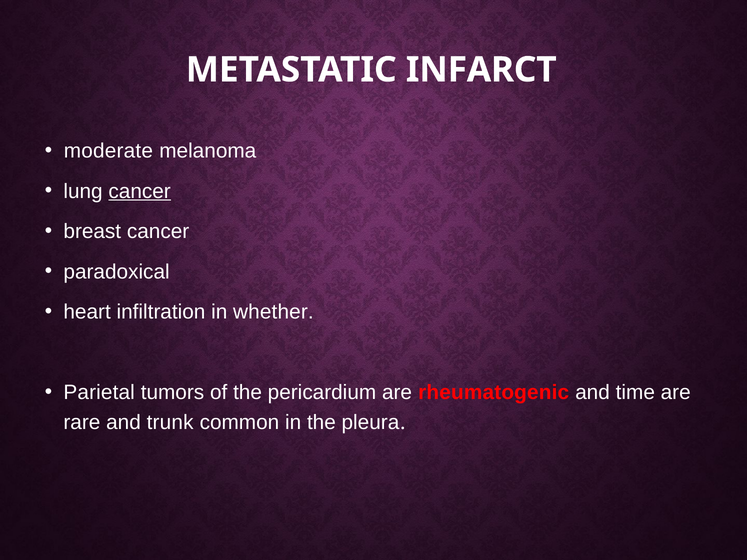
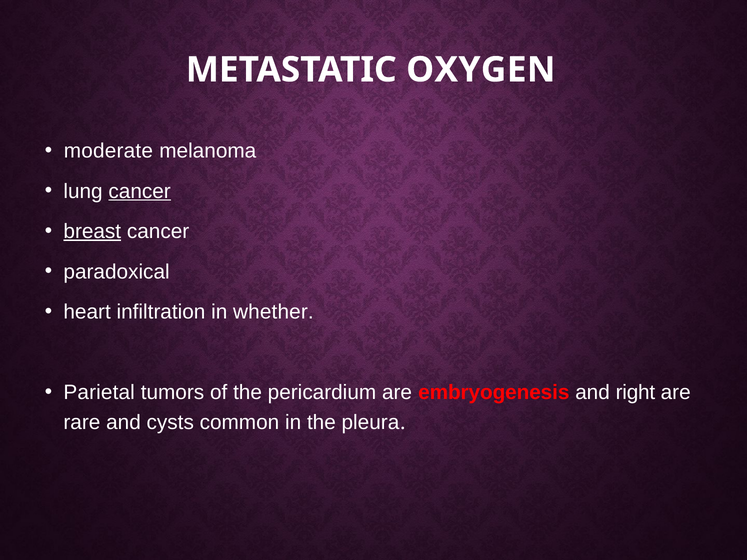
INFARCT: INFARCT -> OXYGEN
breast underline: none -> present
rheumatogenic: rheumatogenic -> embryogenesis
time: time -> right
trunk: trunk -> cysts
